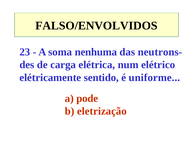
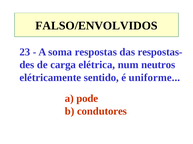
nenhuma: nenhuma -> respostas
neutrons-: neutrons- -> respostas-
elétrico: elétrico -> neutros
eletrização: eletrização -> condutores
